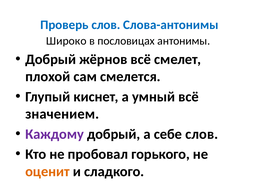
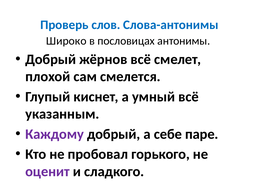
значением: значением -> указанным
себе слов: слов -> паре
оценит colour: orange -> purple
